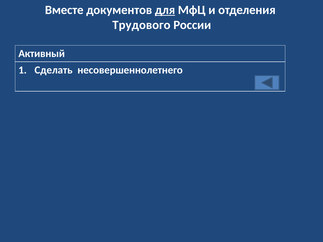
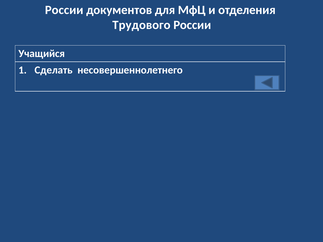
Вместе at (64, 10): Вместе -> России
для underline: present -> none
Активный: Активный -> Учащийся
